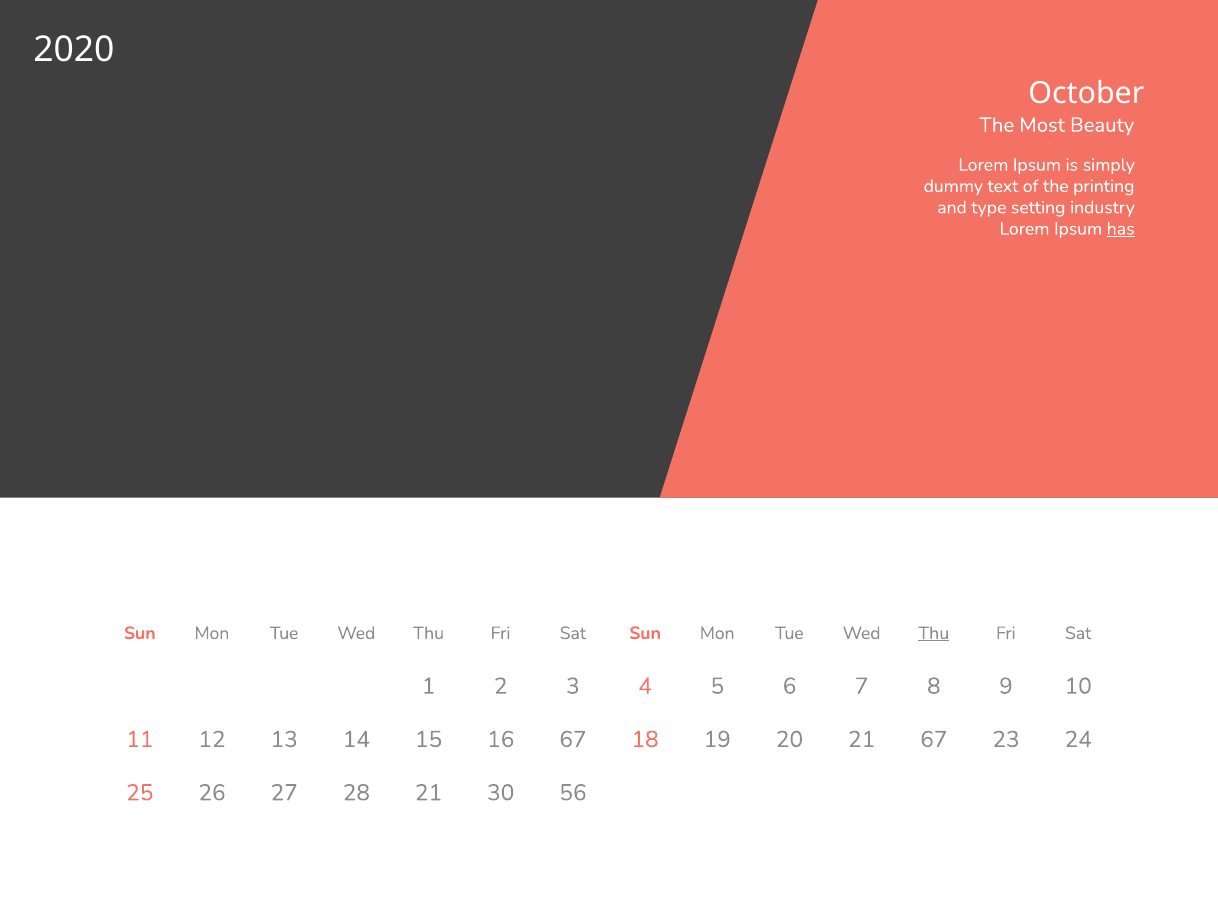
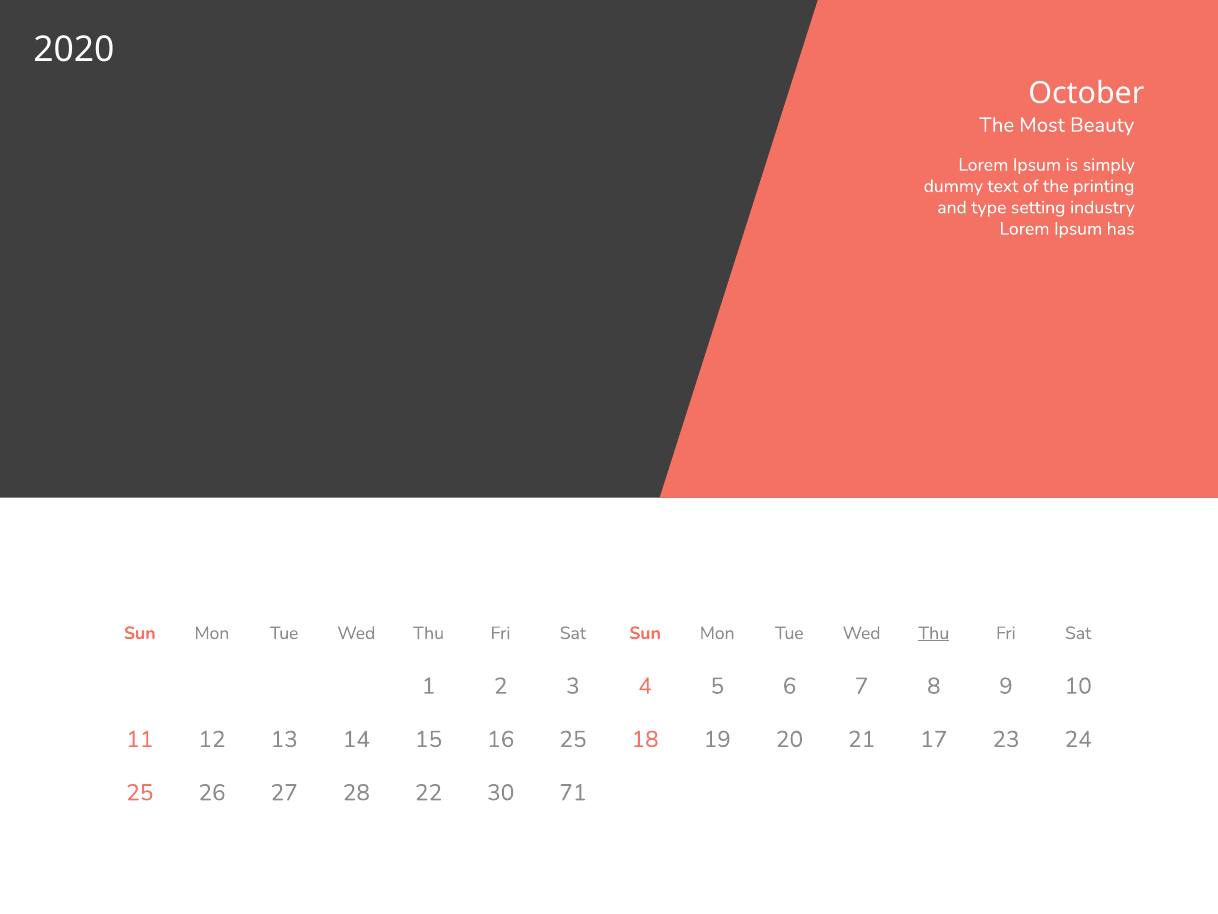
has underline: present -> none
16 67: 67 -> 25
21 67: 67 -> 17
28 21: 21 -> 22
56: 56 -> 71
